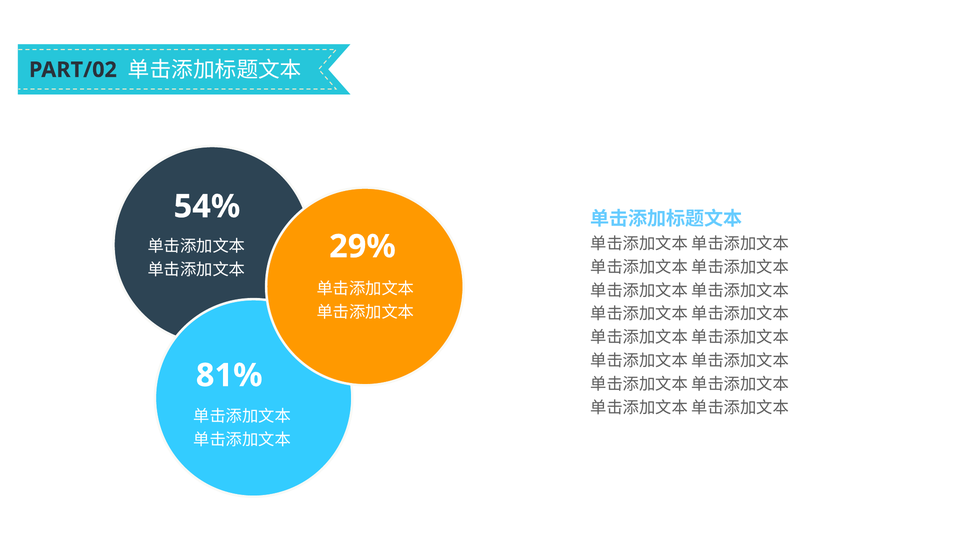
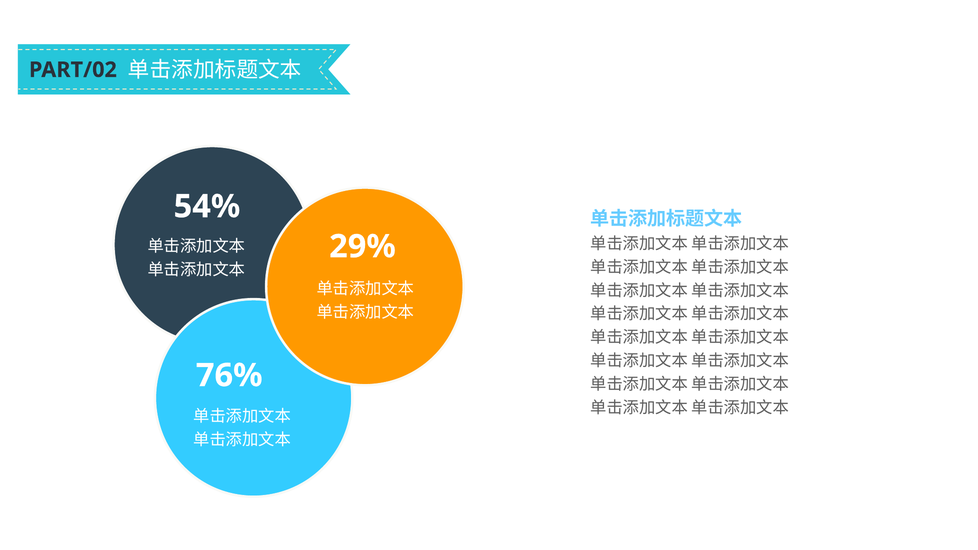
81%: 81% -> 76%
